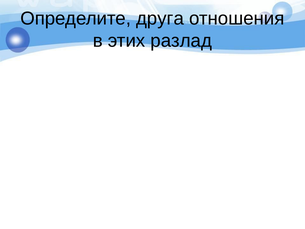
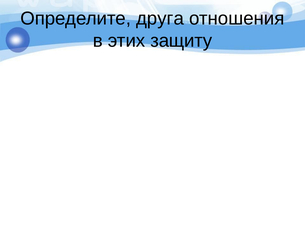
разлад: разлад -> защиту
